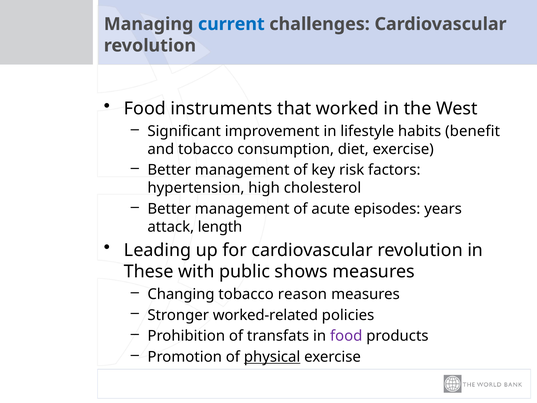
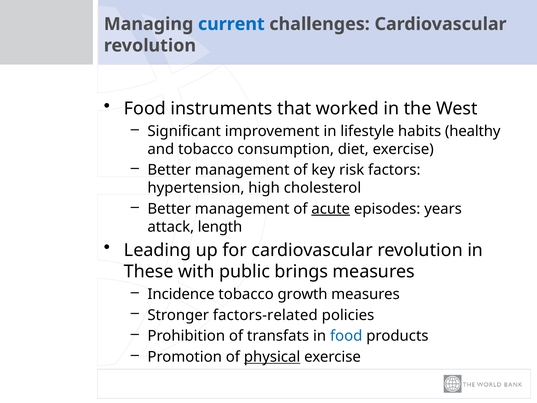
benefit: benefit -> healthy
acute underline: none -> present
shows: shows -> brings
Changing: Changing -> Incidence
reason: reason -> growth
worked-related: worked-related -> factors-related
food at (346, 336) colour: purple -> blue
